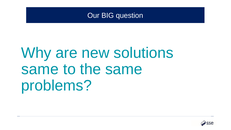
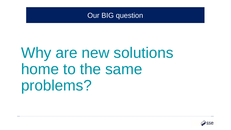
same at (40, 69): same -> home
